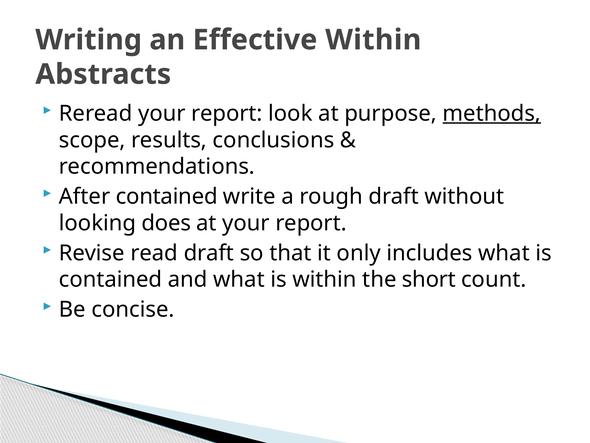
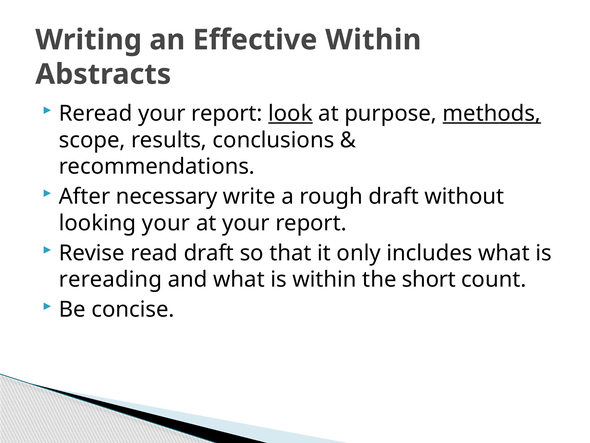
look underline: none -> present
After contained: contained -> necessary
looking does: does -> your
contained at (111, 279): contained -> rereading
